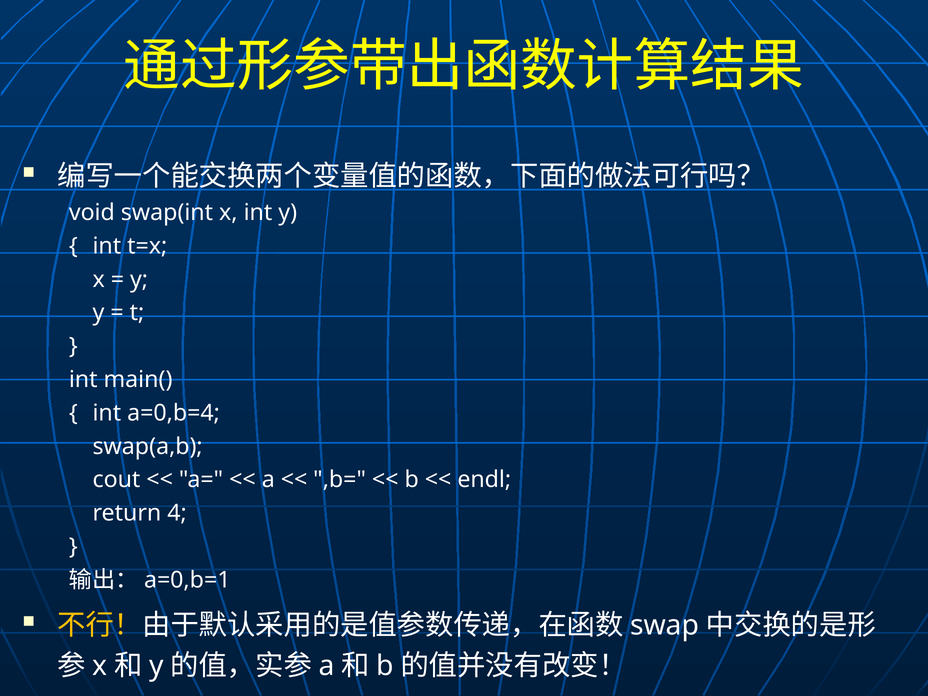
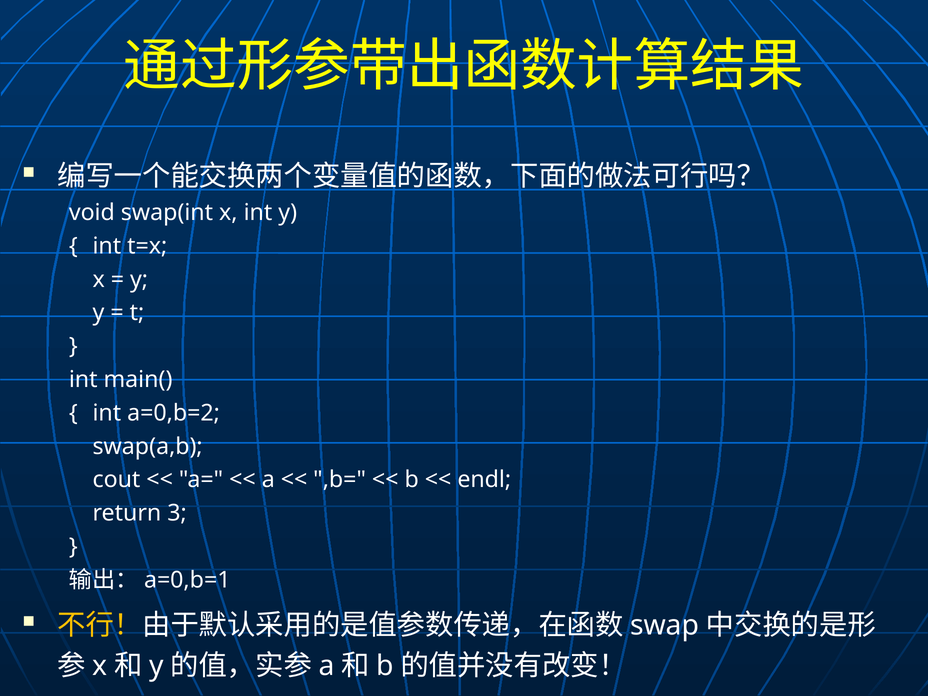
a=0,b=4: a=0,b=4 -> a=0,b=2
4: 4 -> 3
